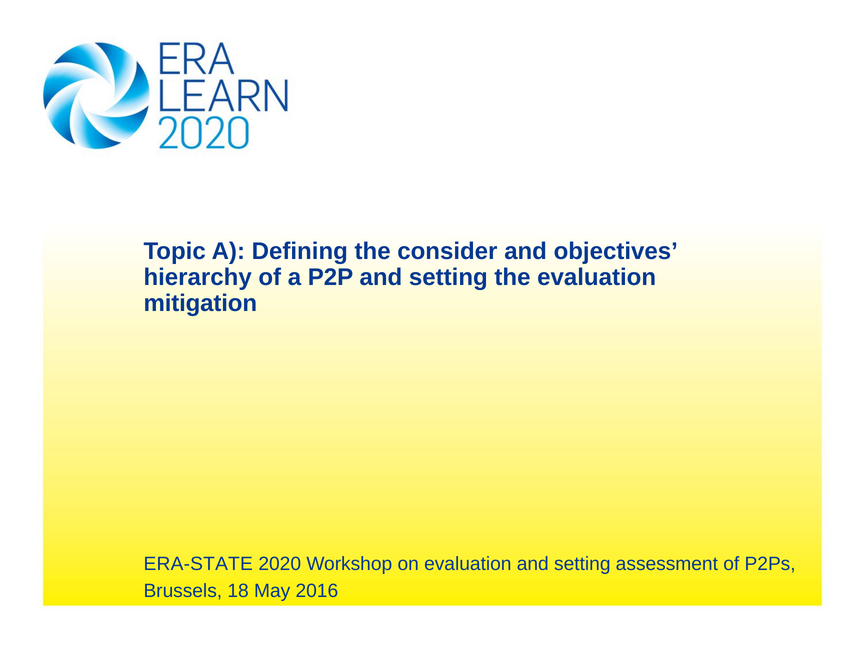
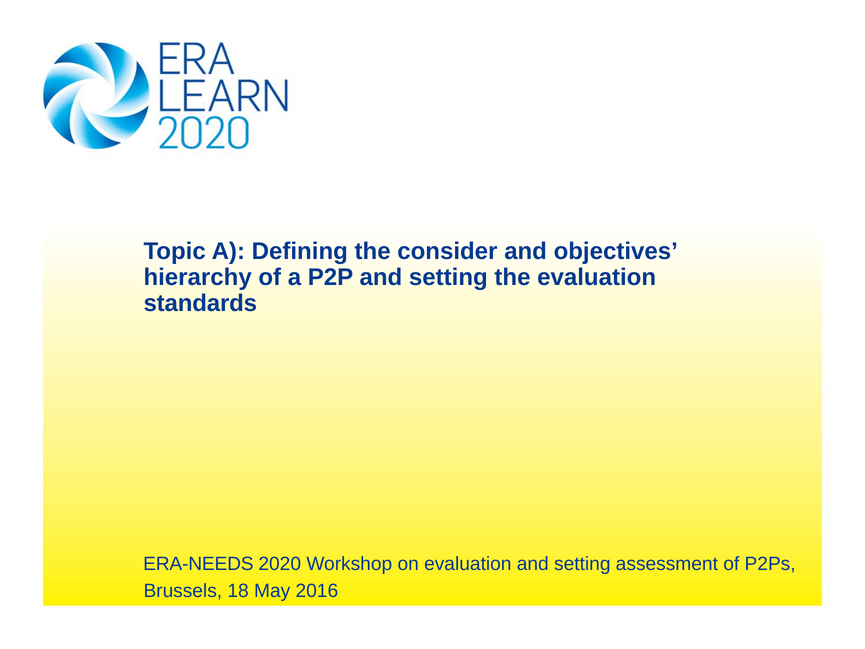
mitigation: mitigation -> standards
ERA-STATE: ERA-STATE -> ERA-NEEDS
